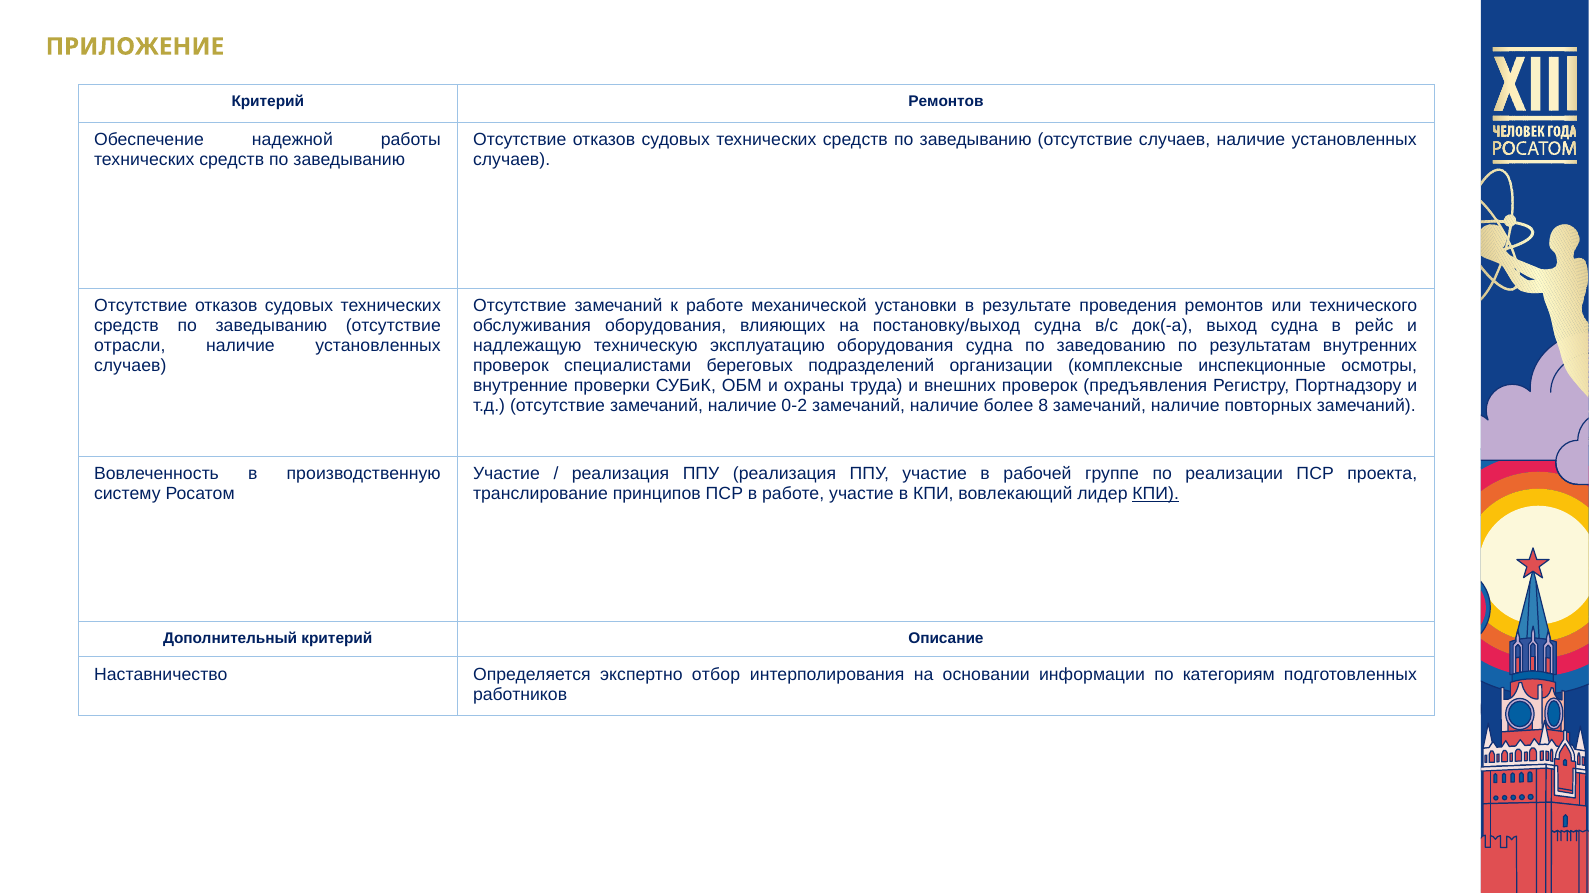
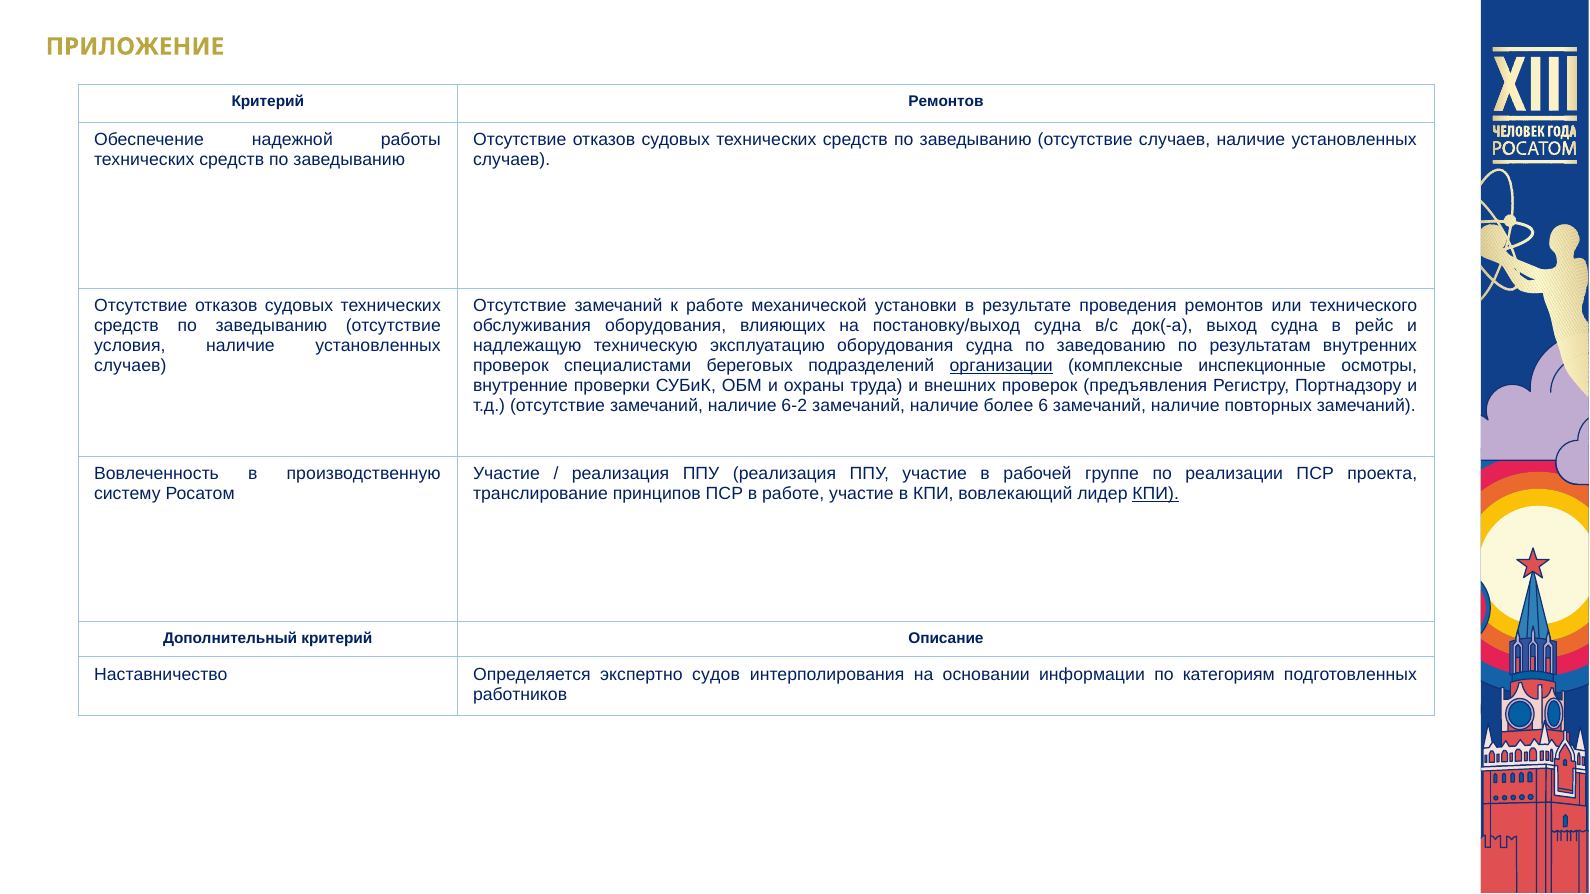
отрасли: отрасли -> условия
организации underline: none -> present
0-2: 0-2 -> 6-2
8: 8 -> 6
отбор: отбор -> судов
